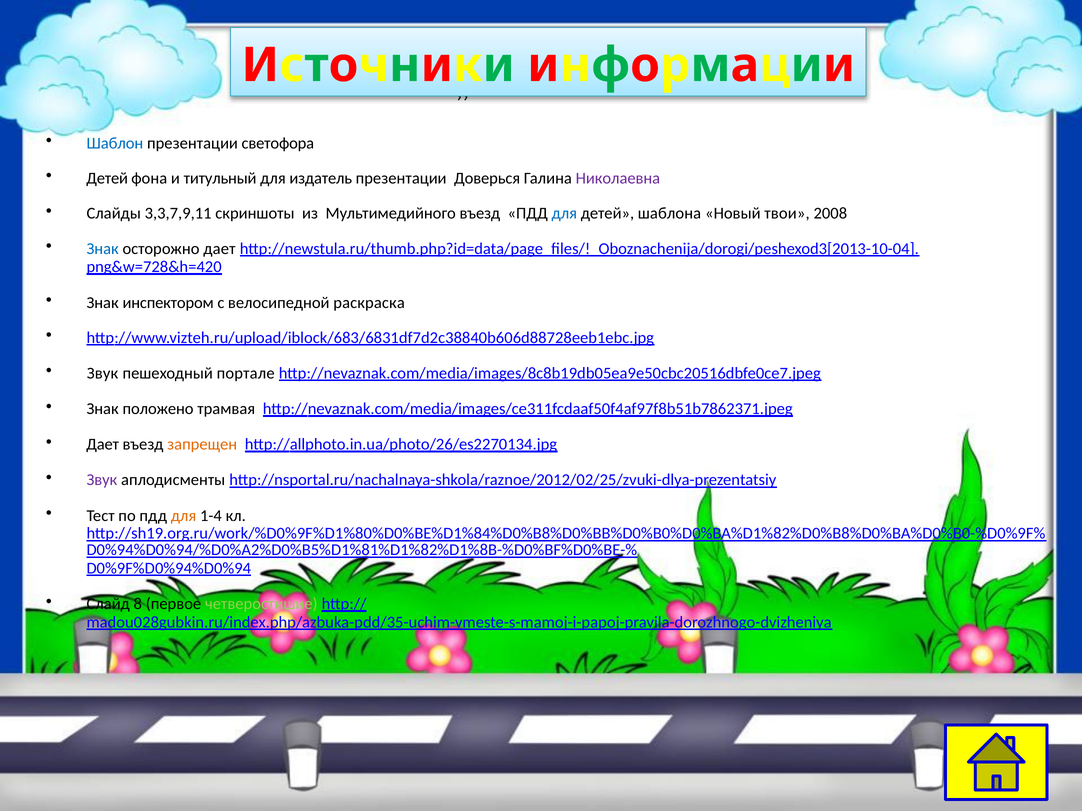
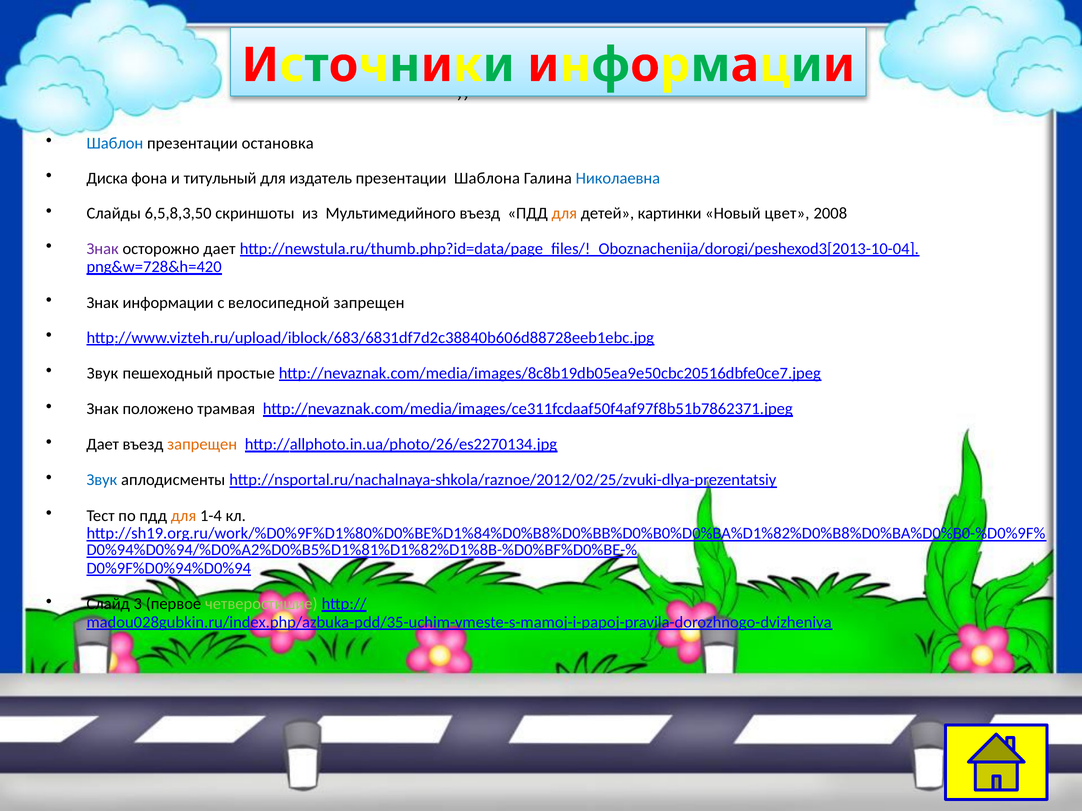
светофора: светофора -> остановка
Детей at (107, 179): Детей -> Диска
Доверься: Доверься -> Шаблона
Николаевна colour: purple -> blue
3,3,7,9,11: 3,3,7,9,11 -> 6,5,8,3,50
для at (564, 214) colour: blue -> orange
шаблона: шаблона -> картинки
твои: твои -> цвет
Знак at (103, 249) colour: blue -> purple
Знак инспектором: инспектором -> информации
велосипедной раскраска: раскраска -> запрещен
портале: портале -> простые
Звук at (102, 480) colour: purple -> blue
8: 8 -> 3
